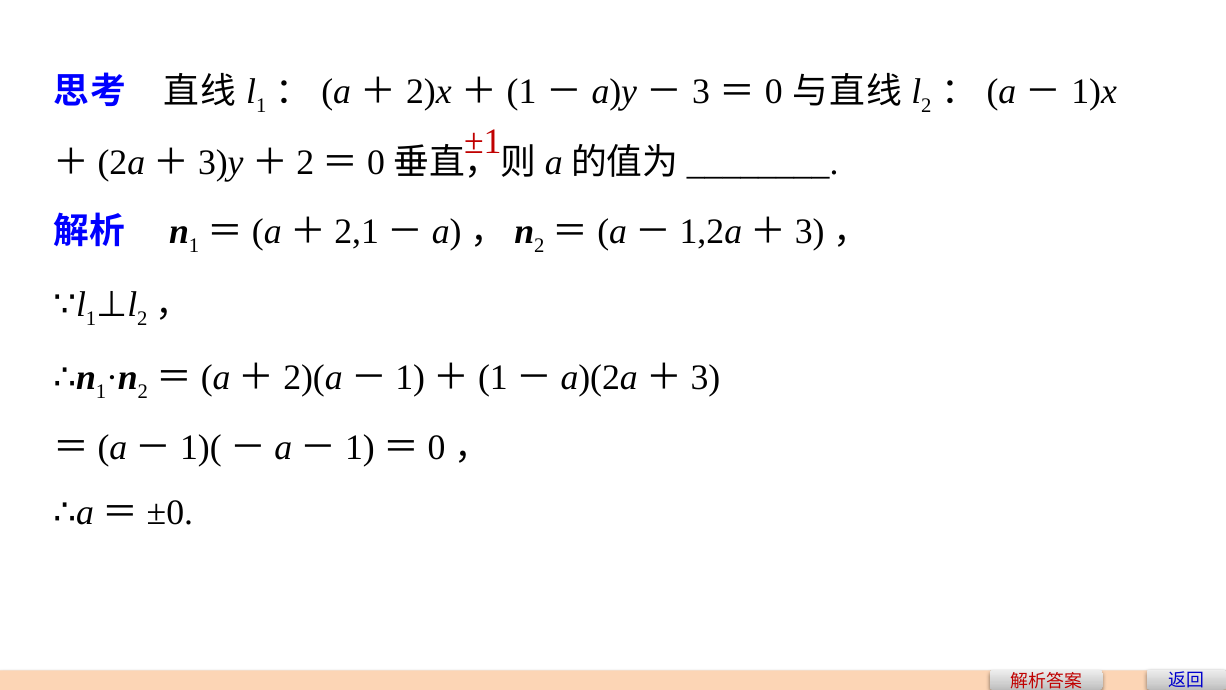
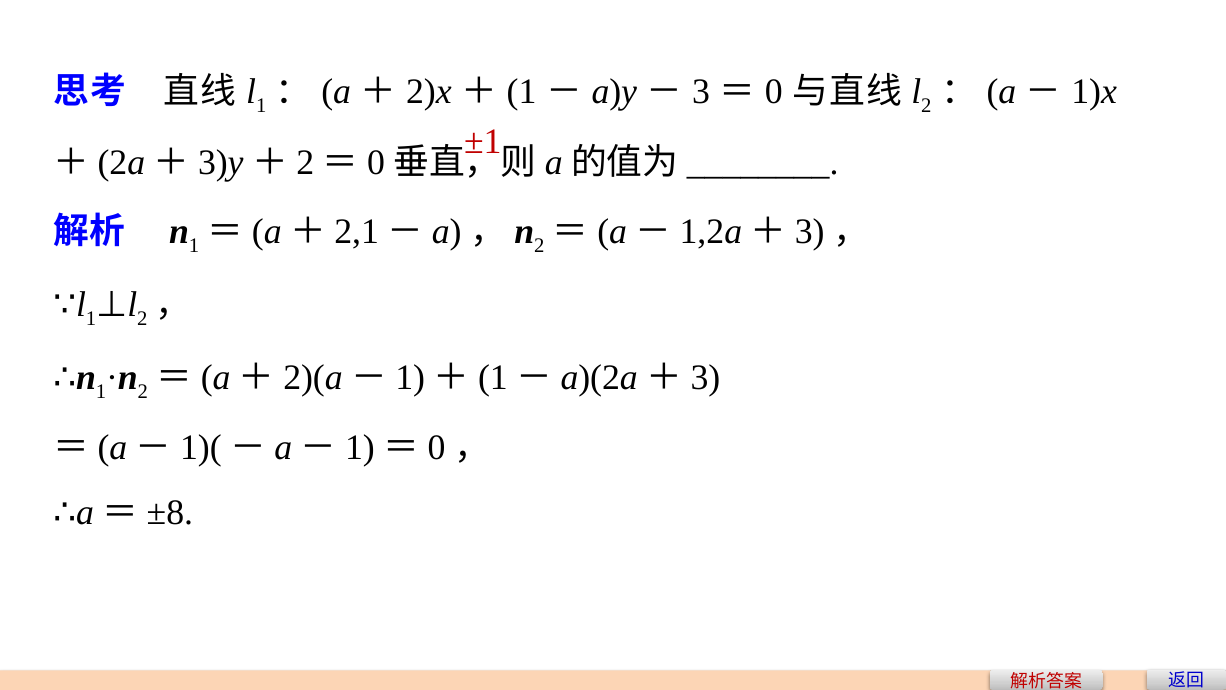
±0: ±0 -> ±8
